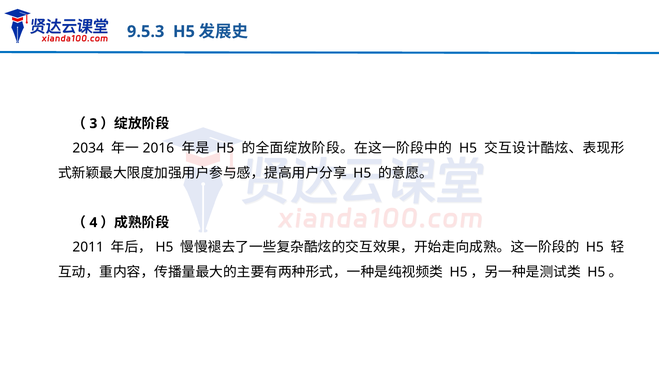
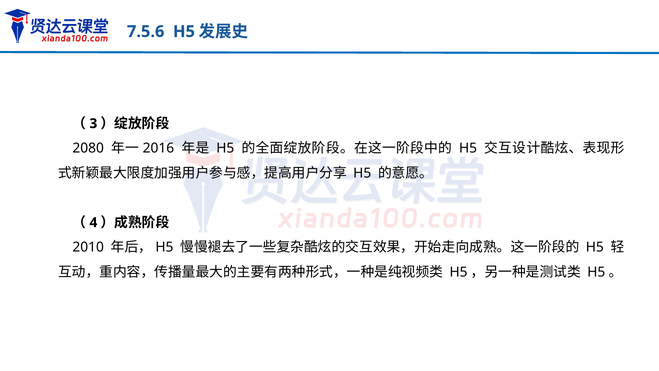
9.5.3: 9.5.3 -> 7.5.6
2034: 2034 -> 2080
2011: 2011 -> 2010
